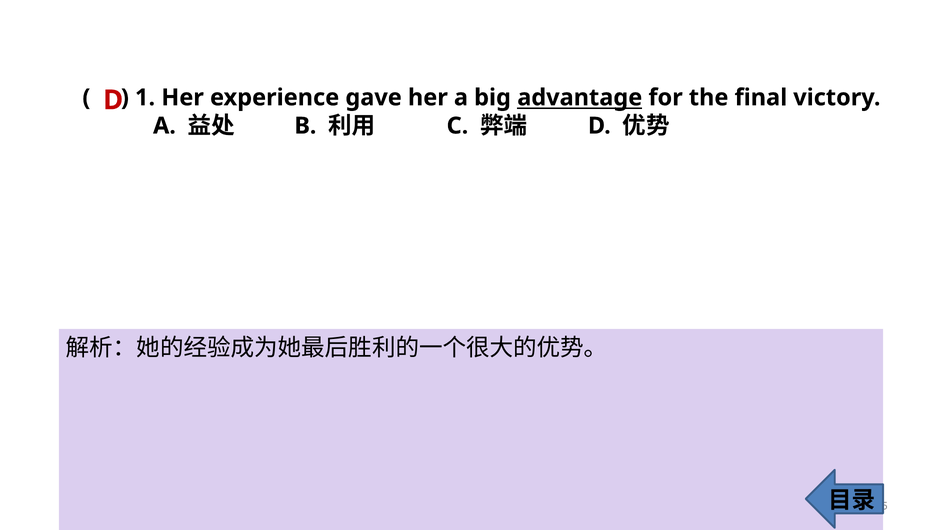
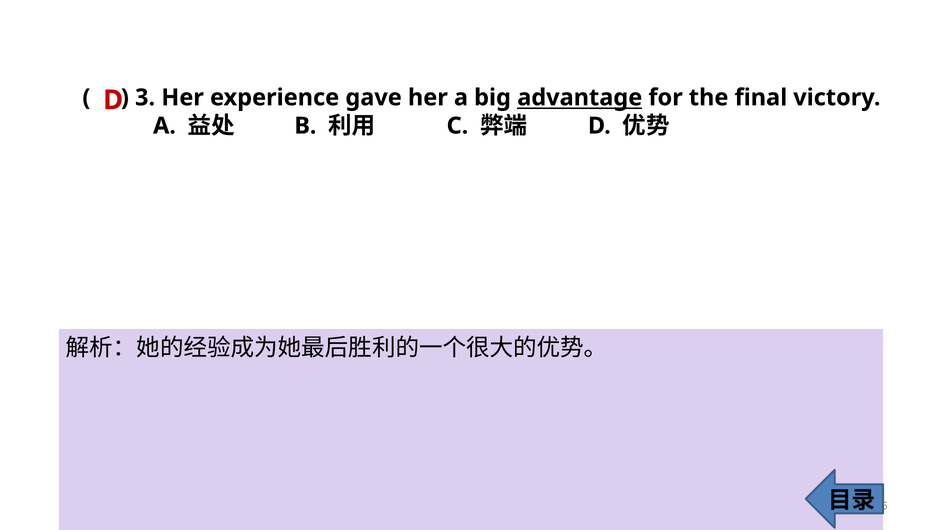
1: 1 -> 3
